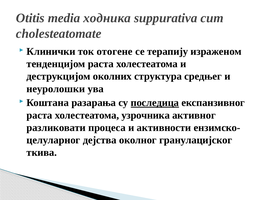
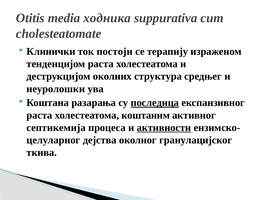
отогене: отогене -> постоји
узрочника: узрочника -> коштаним
разликовати: разликовати -> септикемија
активности underline: none -> present
